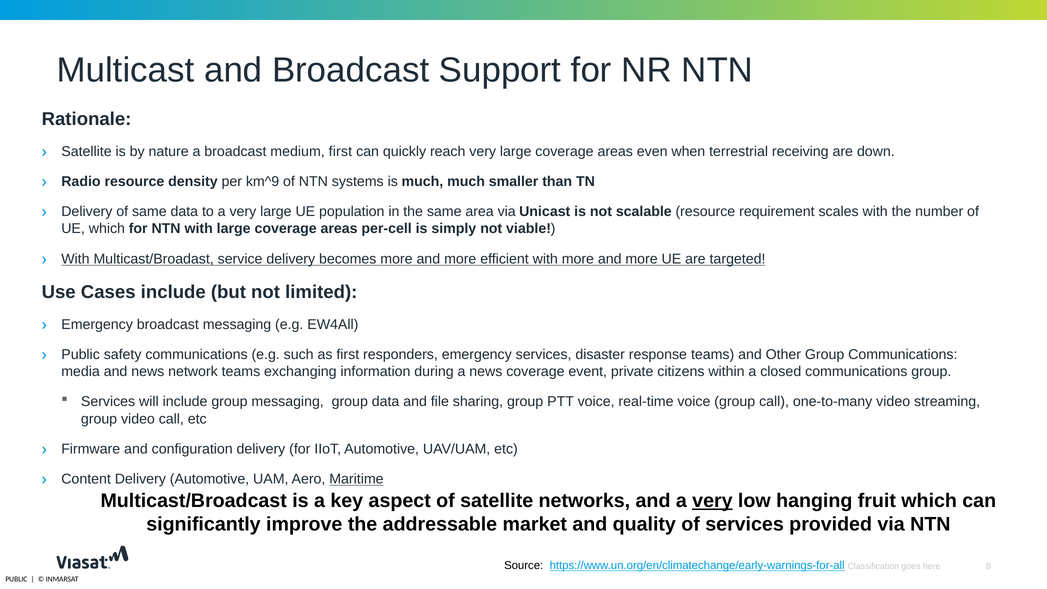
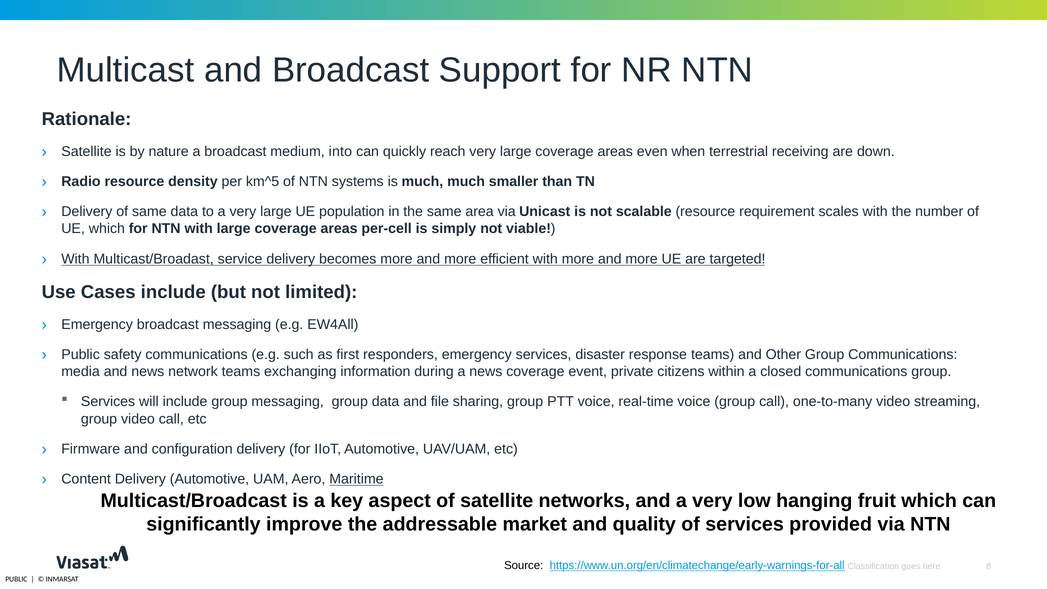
medium first: first -> into
km^9: km^9 -> km^5
very at (712, 501) underline: present -> none
